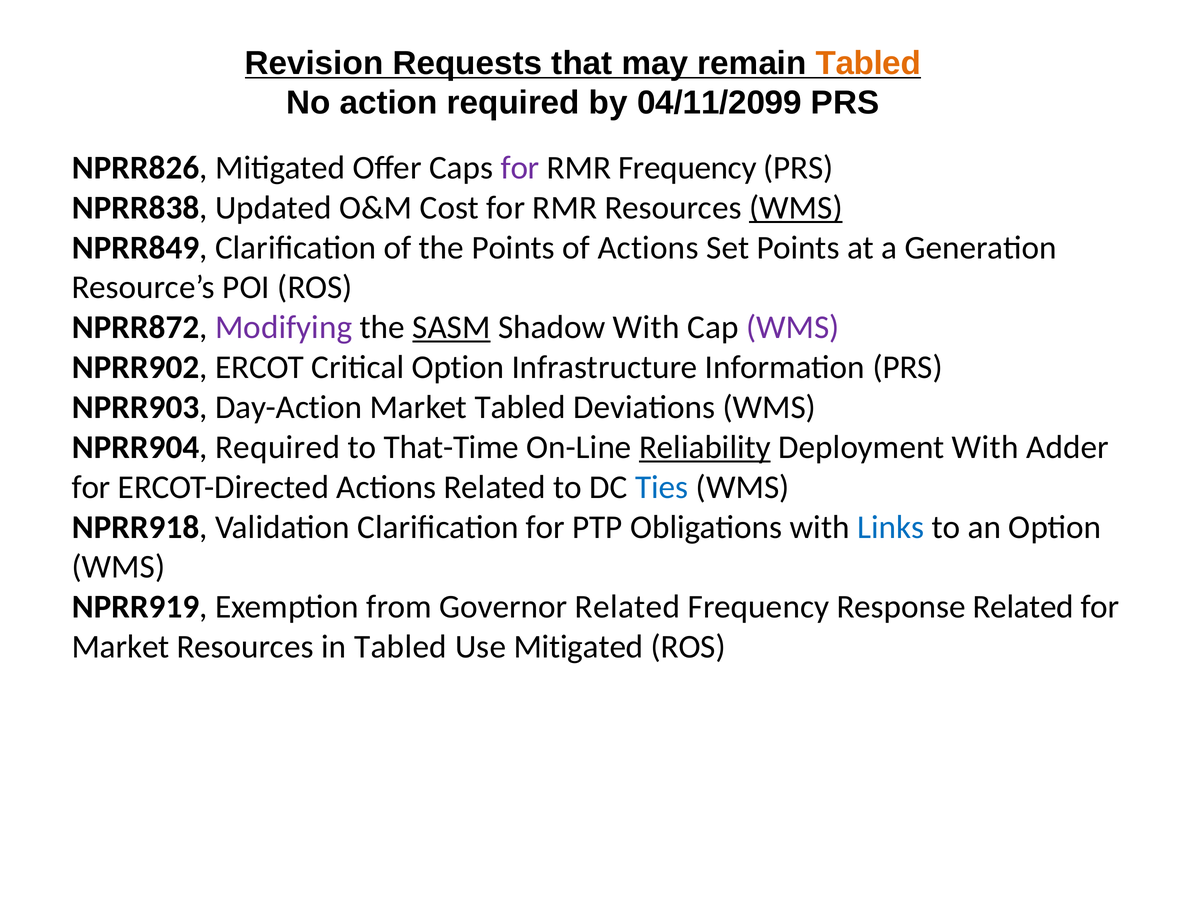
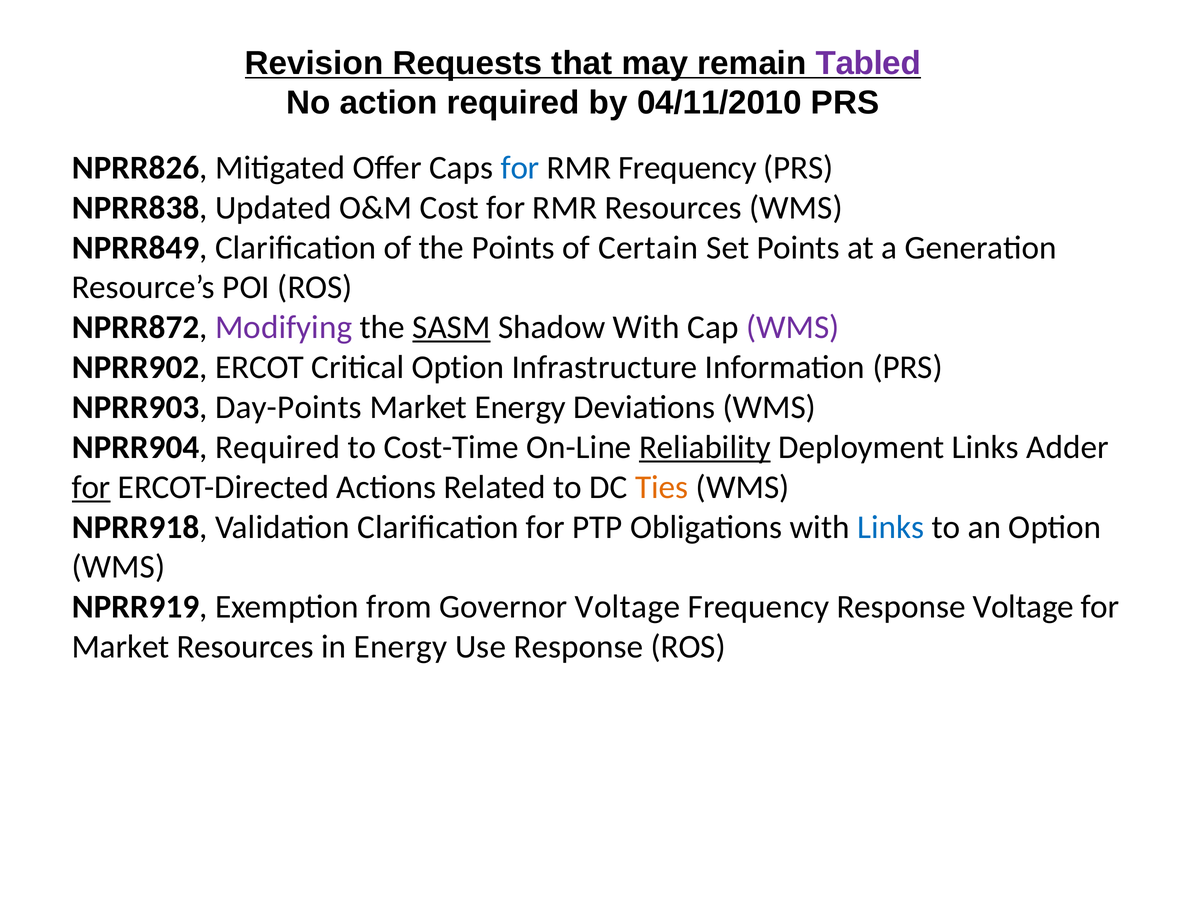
Tabled at (868, 63) colour: orange -> purple
04/11/2099: 04/11/2099 -> 04/11/2010
for at (520, 168) colour: purple -> blue
WMS at (796, 208) underline: present -> none
of Actions: Actions -> Certain
Day-Action: Day-Action -> Day-Points
Market Tabled: Tabled -> Energy
That-Time: That-Time -> Cost-Time
Deployment With: With -> Links
for at (91, 487) underline: none -> present
Ties colour: blue -> orange
Governor Related: Related -> Voltage
Response Related: Related -> Voltage
in Tabled: Tabled -> Energy
Use Mitigated: Mitigated -> Response
